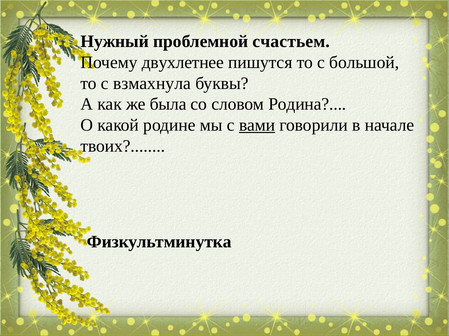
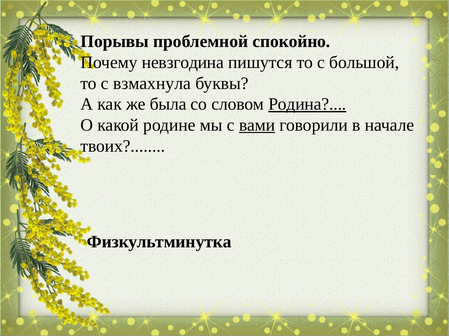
Нужный: Нужный -> Порывы
счастьем: счастьем -> спокойно
двухлетнее: двухлетнее -> невзгодина
Родина underline: none -> present
